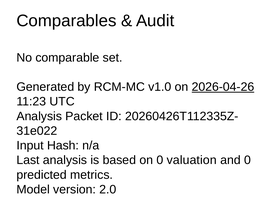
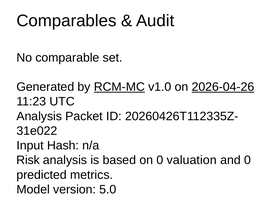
RCM-MC underline: none -> present
Last: Last -> Risk
2.0: 2.0 -> 5.0
